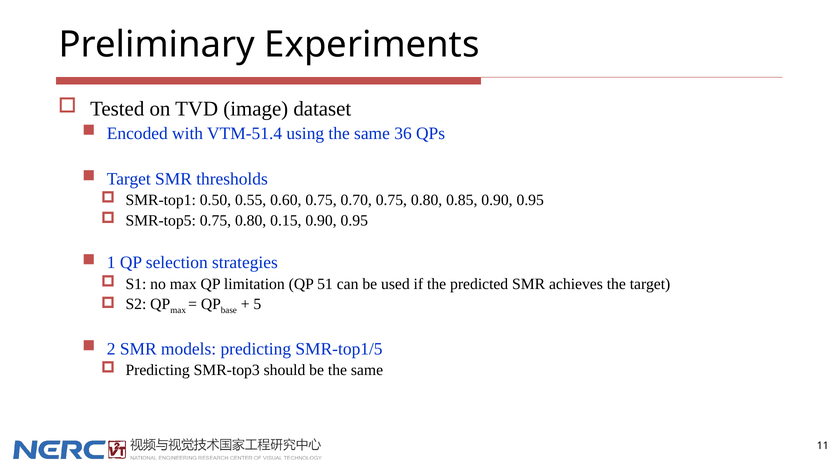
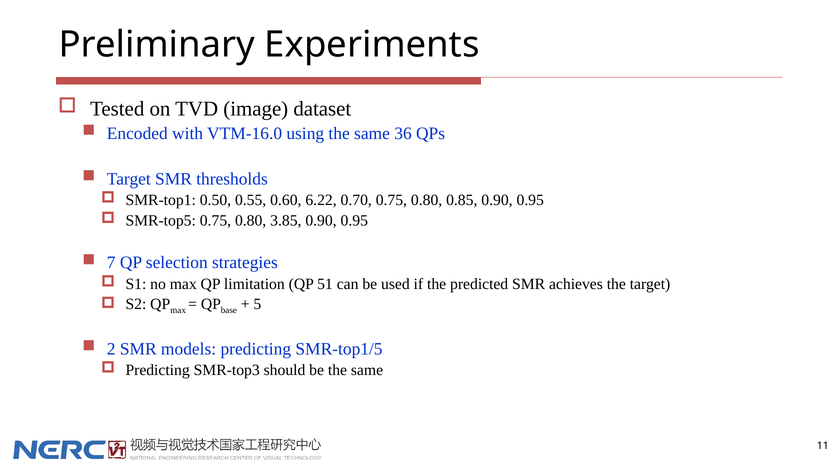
VTM-51.4: VTM-51.4 -> VTM-16.0
0.60 0.75: 0.75 -> 6.22
0.15: 0.15 -> 3.85
1: 1 -> 7
